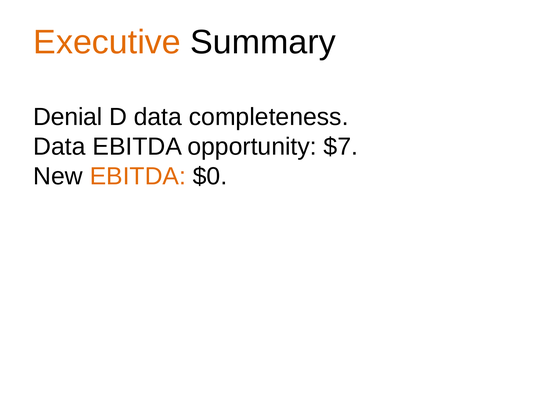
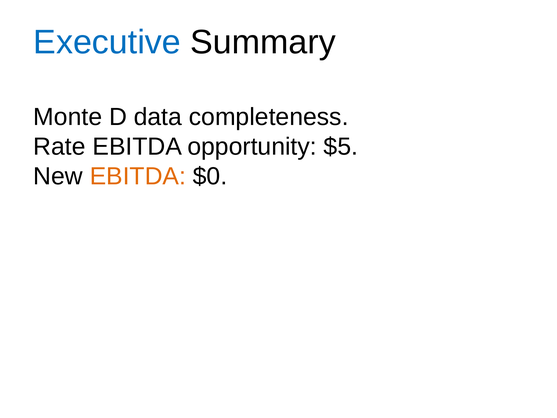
Executive colour: orange -> blue
Denial: Denial -> Monte
Data at (59, 147): Data -> Rate
$7: $7 -> $5
